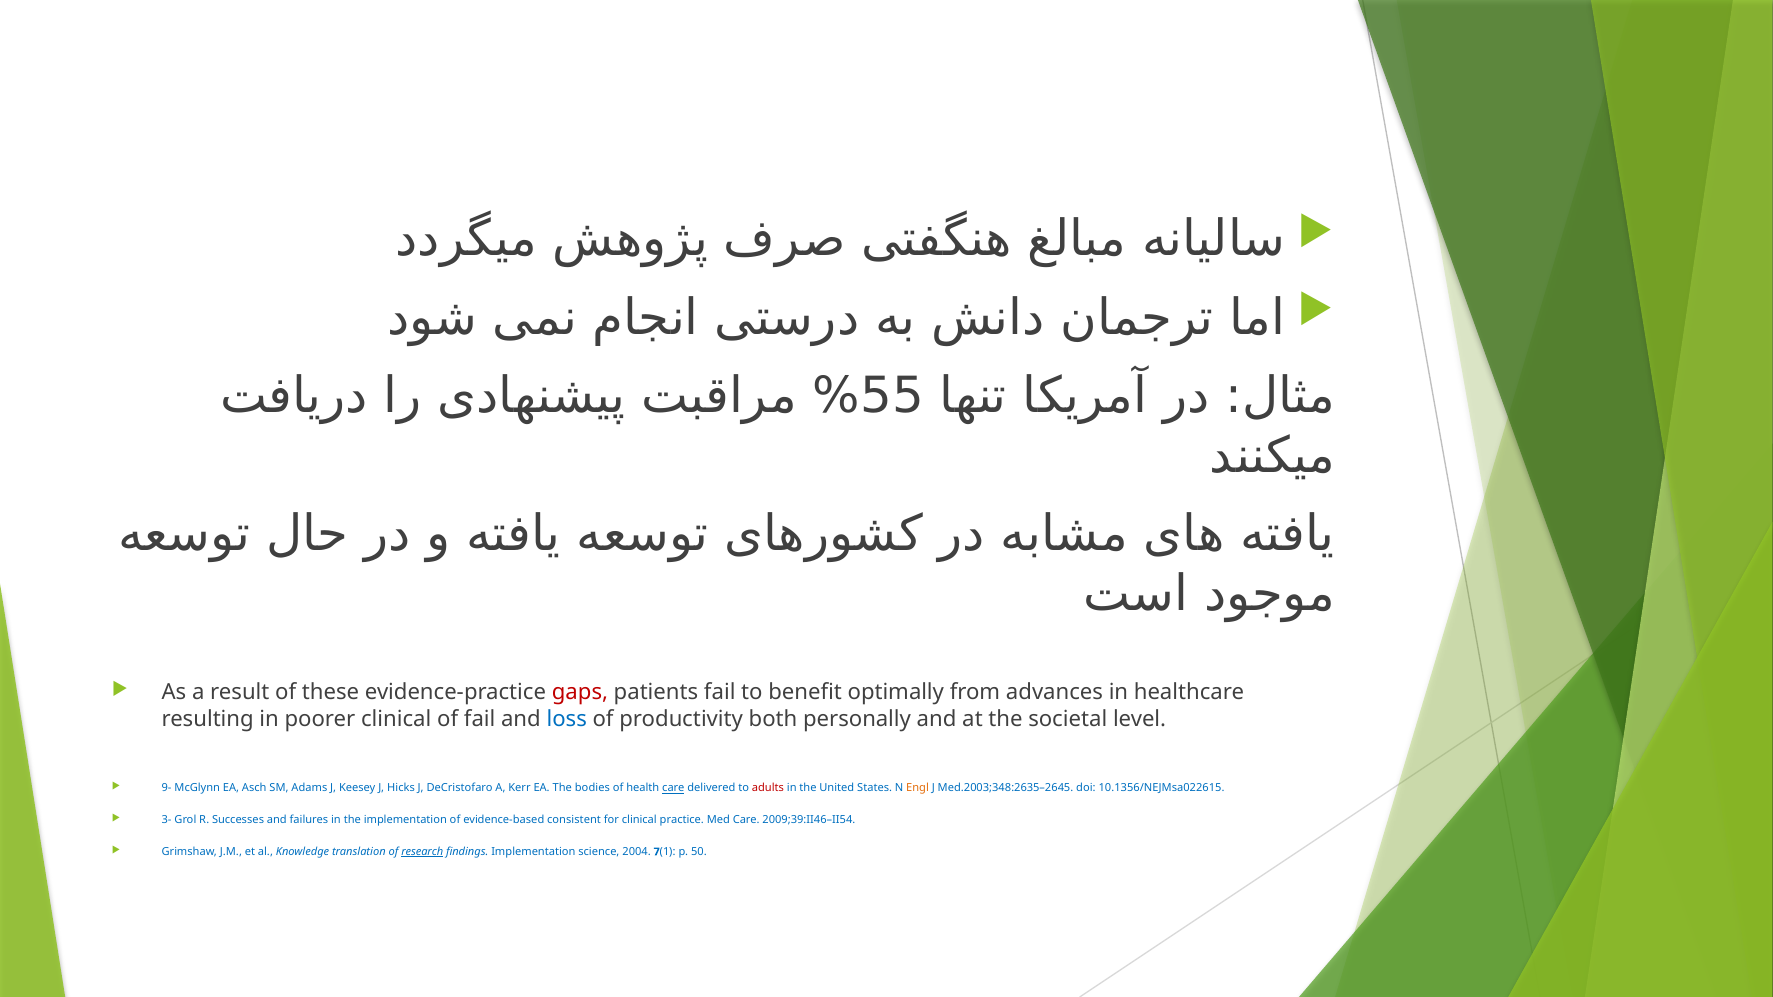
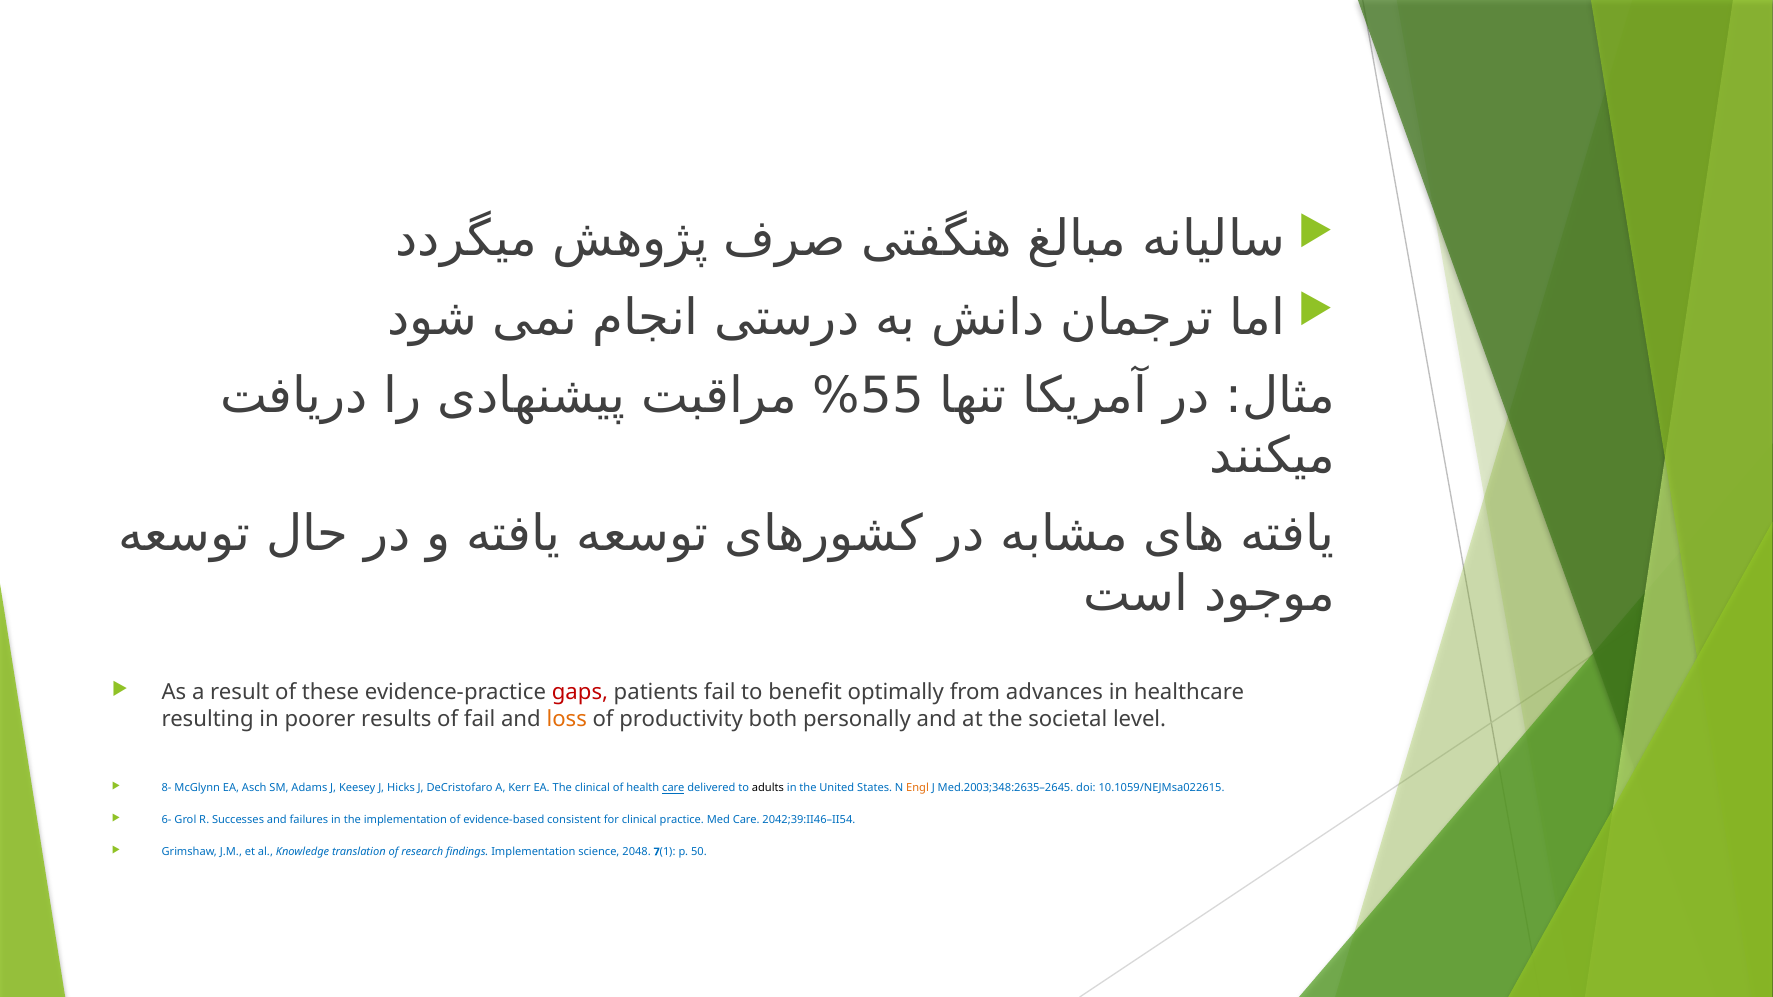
poorer clinical: clinical -> results
loss colour: blue -> orange
9-: 9- -> 8-
The bodies: bodies -> clinical
adults colour: red -> black
10.1356/NEJMsa022615: 10.1356/NEJMsa022615 -> 10.1059/NEJMsa022615
3-: 3- -> 6-
2009;39:II46–II54: 2009;39:II46–II54 -> 2042;39:II46–II54
research underline: present -> none
2004: 2004 -> 2048
